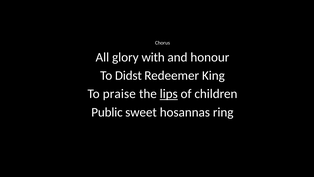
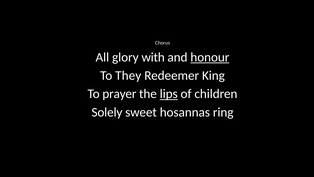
honour underline: none -> present
Didst: Didst -> They
praise: praise -> prayer
Public: Public -> Solely
